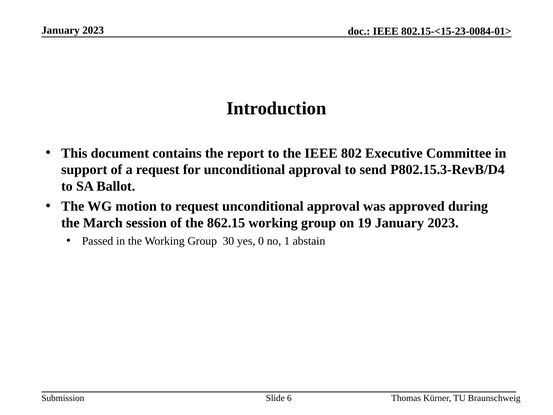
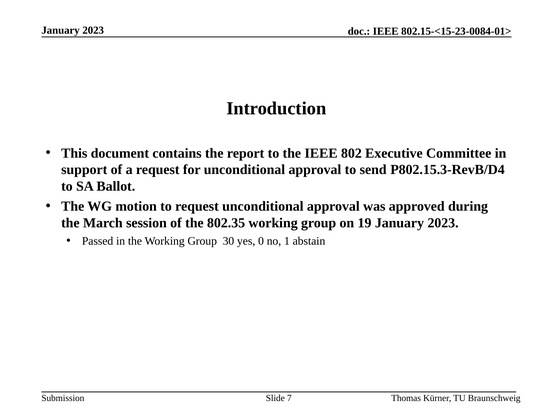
862.15: 862.15 -> 802.35
6: 6 -> 7
